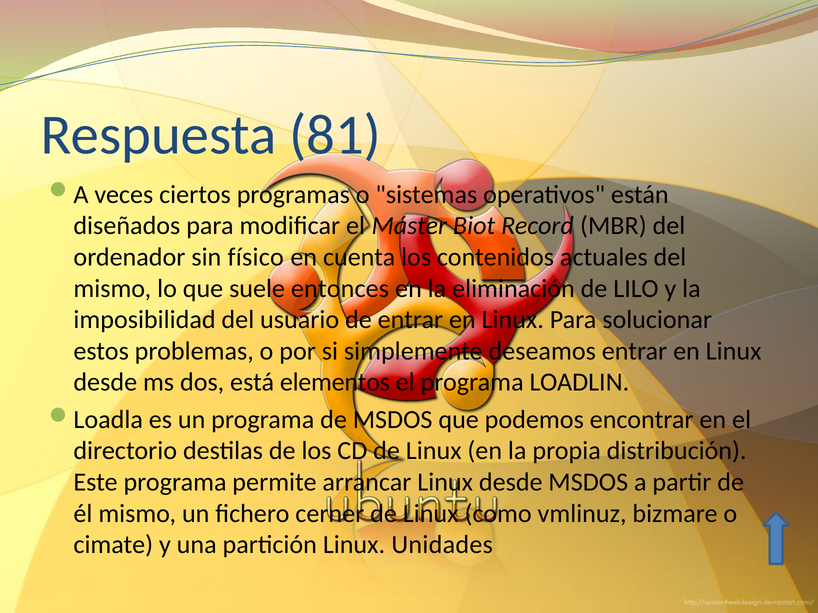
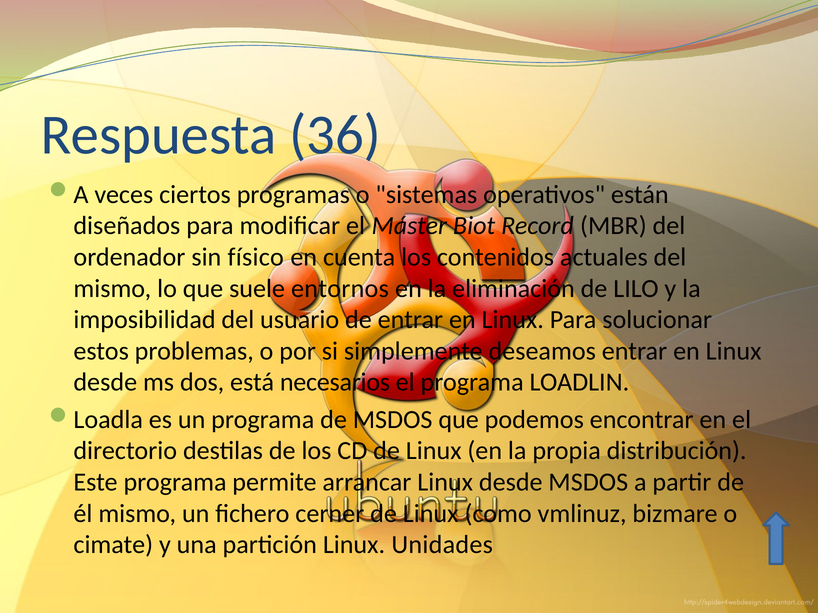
81: 81 -> 36
entonces: entonces -> entornos
elementos: elementos -> necesarios
